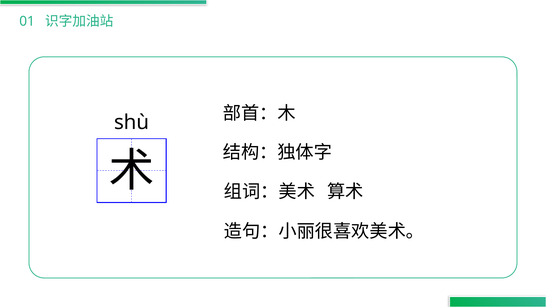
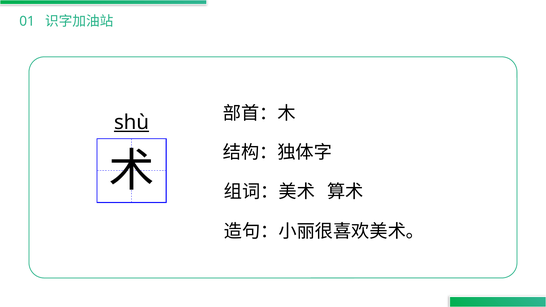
shù underline: none -> present
